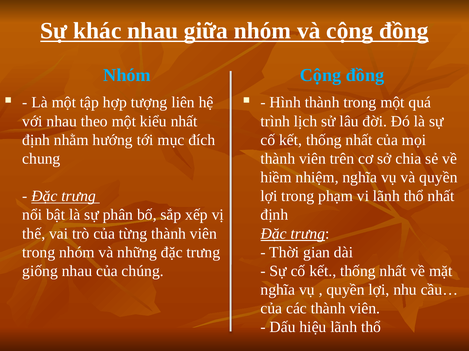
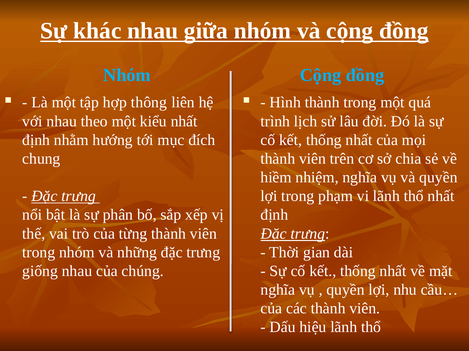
tượng: tượng -> thông
